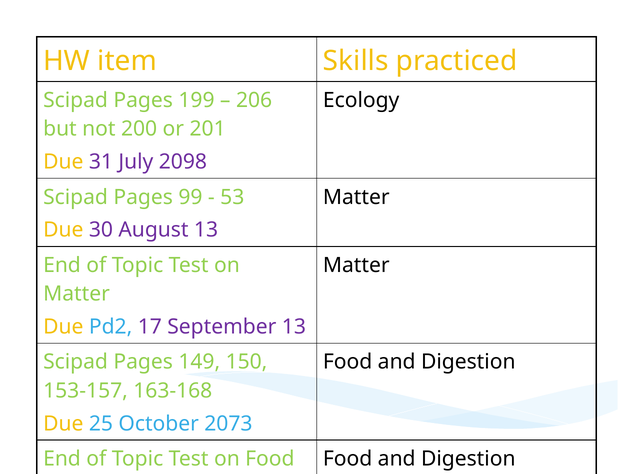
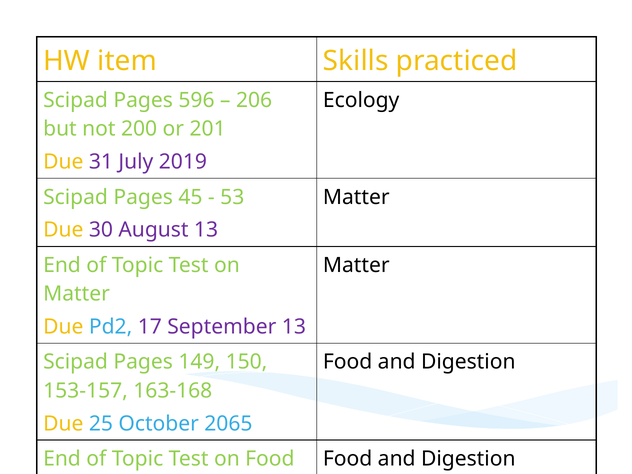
199: 199 -> 596
2098: 2098 -> 2019
99: 99 -> 45
2073: 2073 -> 2065
